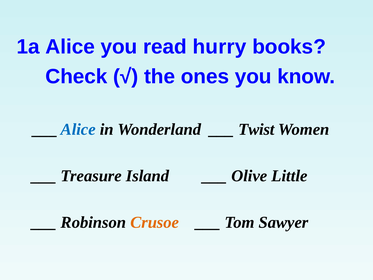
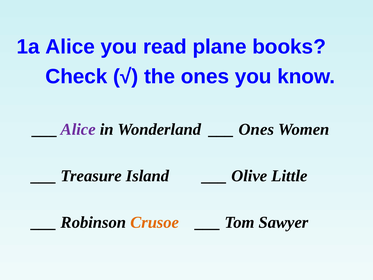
hurry: hurry -> plane
Alice at (78, 129) colour: blue -> purple
Twist at (256, 129): Twist -> Ones
